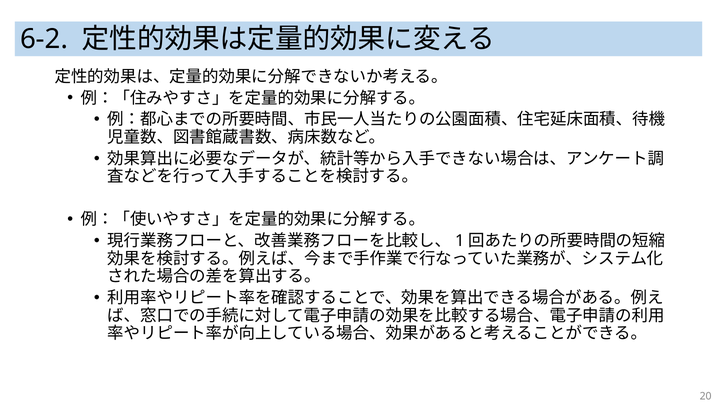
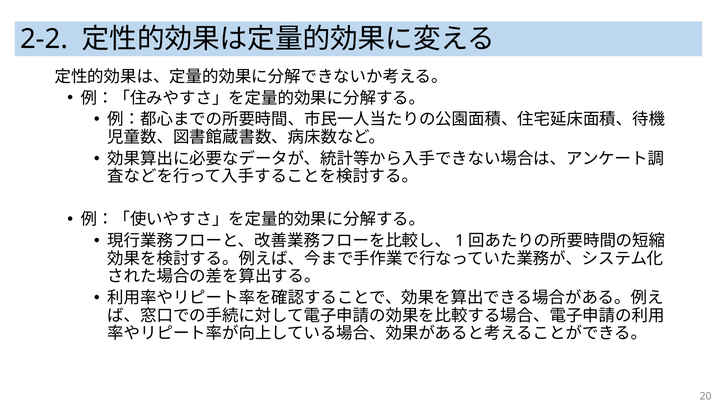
6-2: 6-2 -> 2-2
